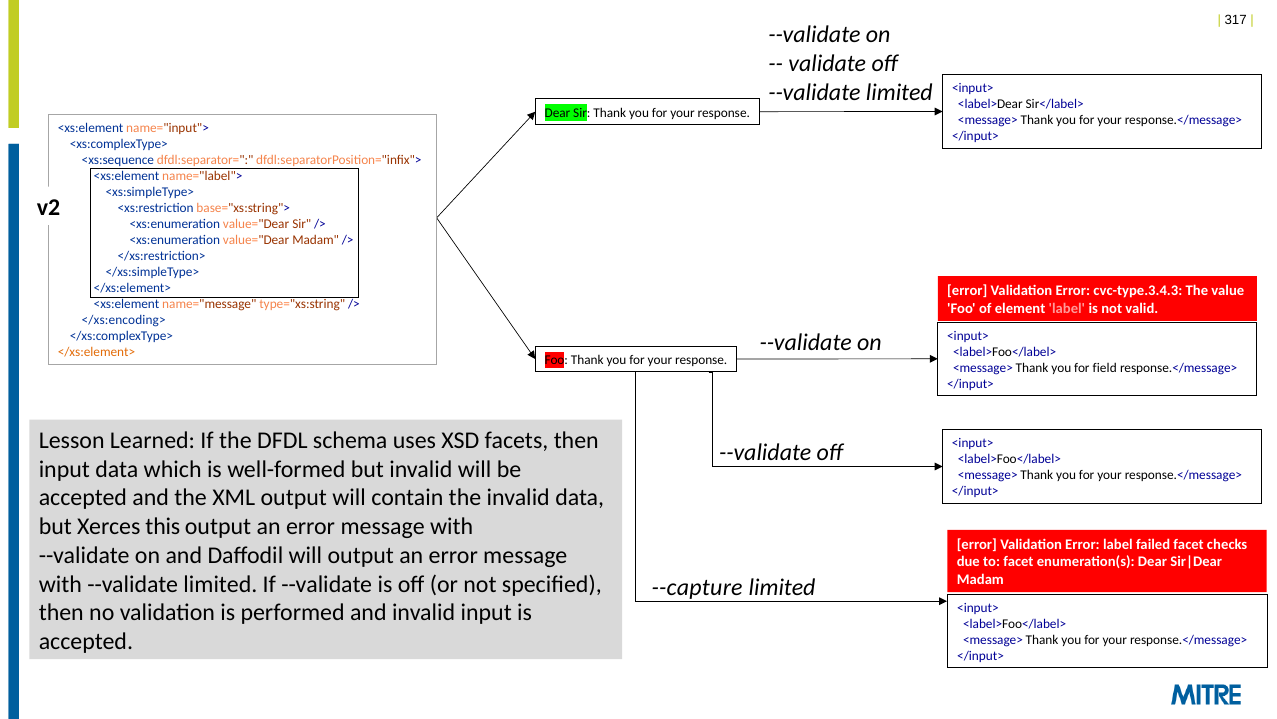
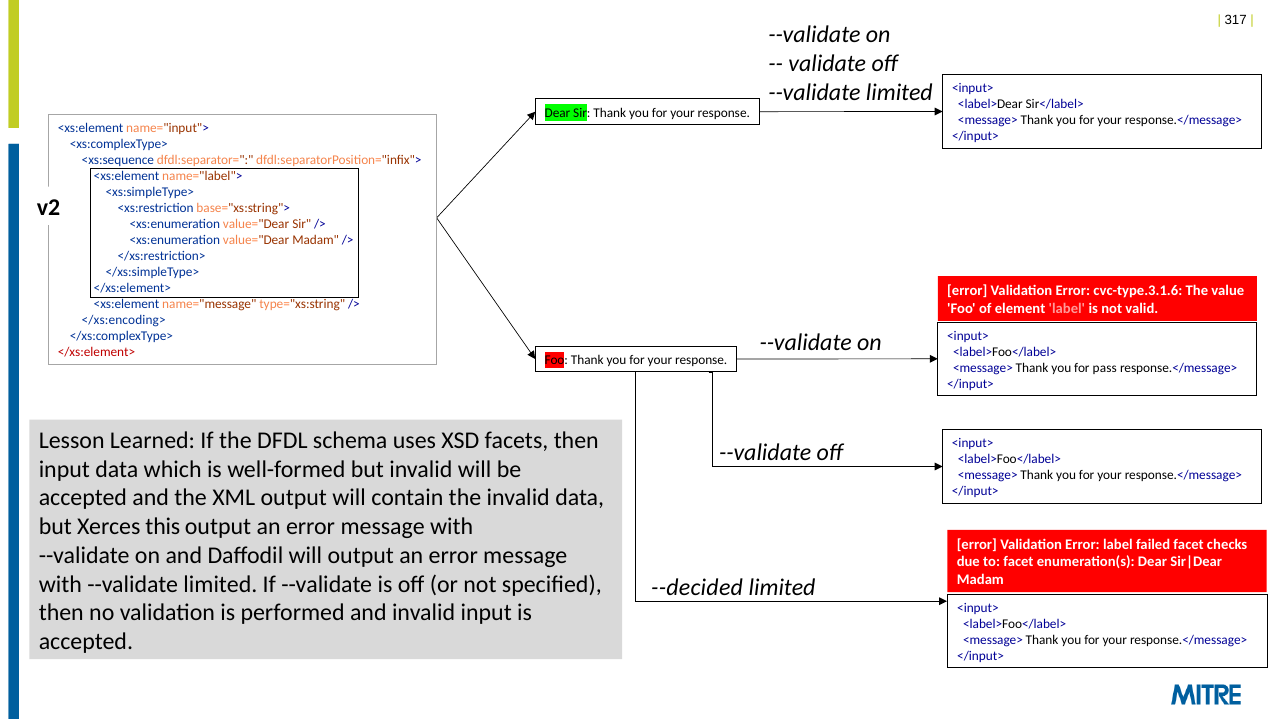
cvc-type.3.4.3: cvc-type.3.4.3 -> cvc-type.3.1.6
</xs:element> at (96, 352) colour: orange -> red
field: field -> pass
--capture: --capture -> --decided
